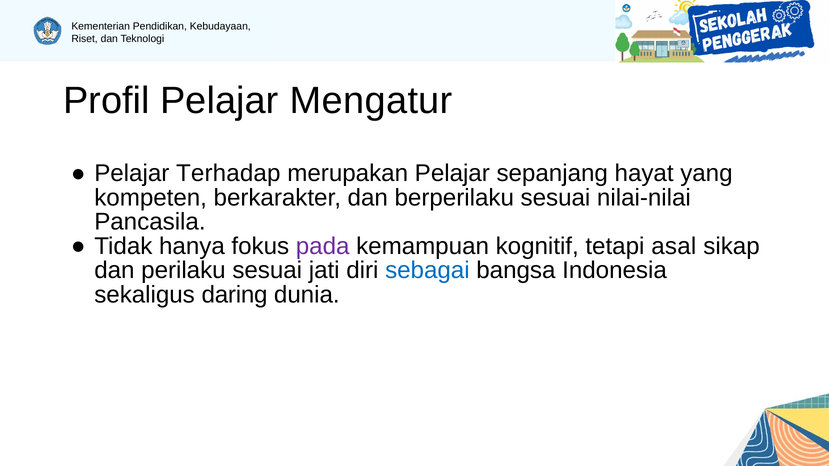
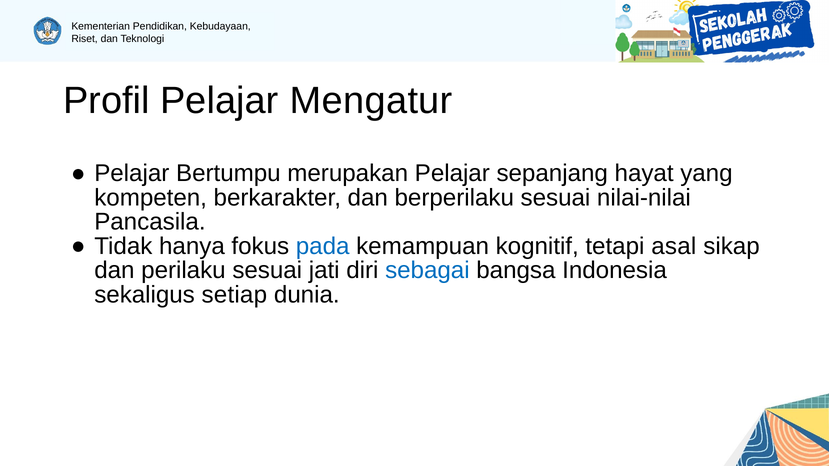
Terhadap: Terhadap -> Bertumpu
pada colour: purple -> blue
daring: daring -> setiap
